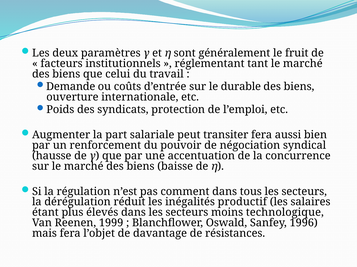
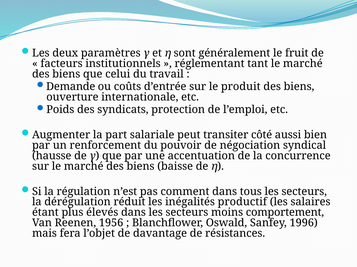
durable: durable -> produit
transiter fera: fera -> côté
technologique: technologique -> comportement
1999: 1999 -> 1956
